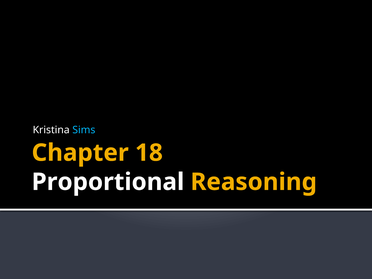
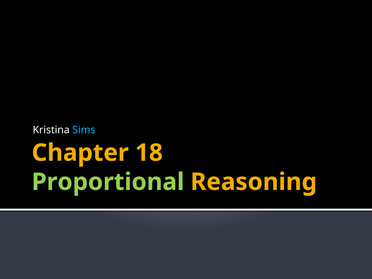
Proportional colour: white -> light green
